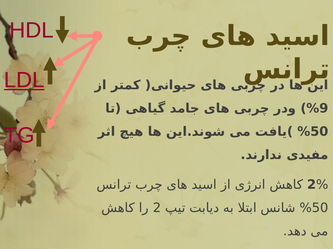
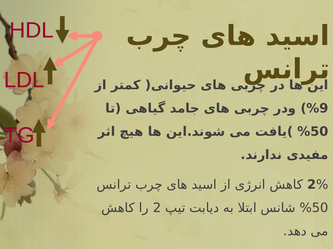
LDL underline: present -> none
